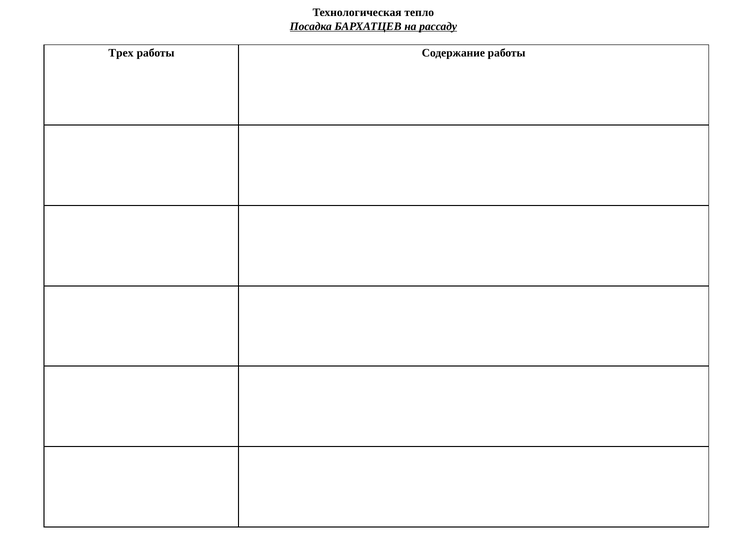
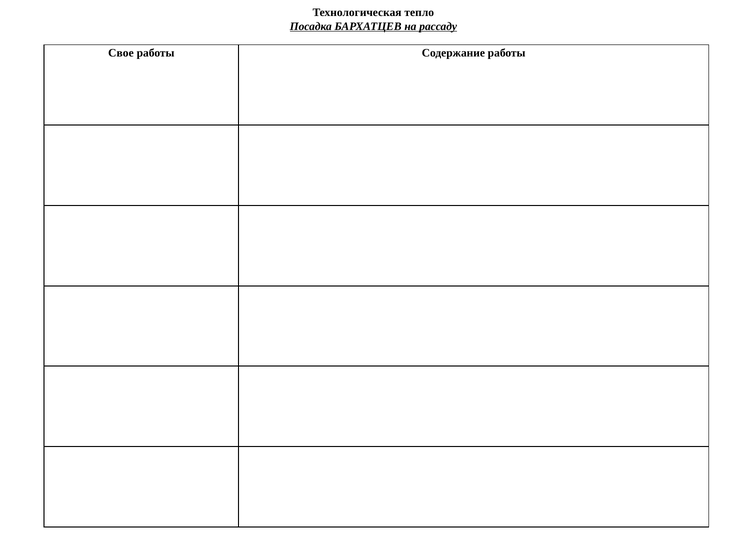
Трех: Трех -> Свое
